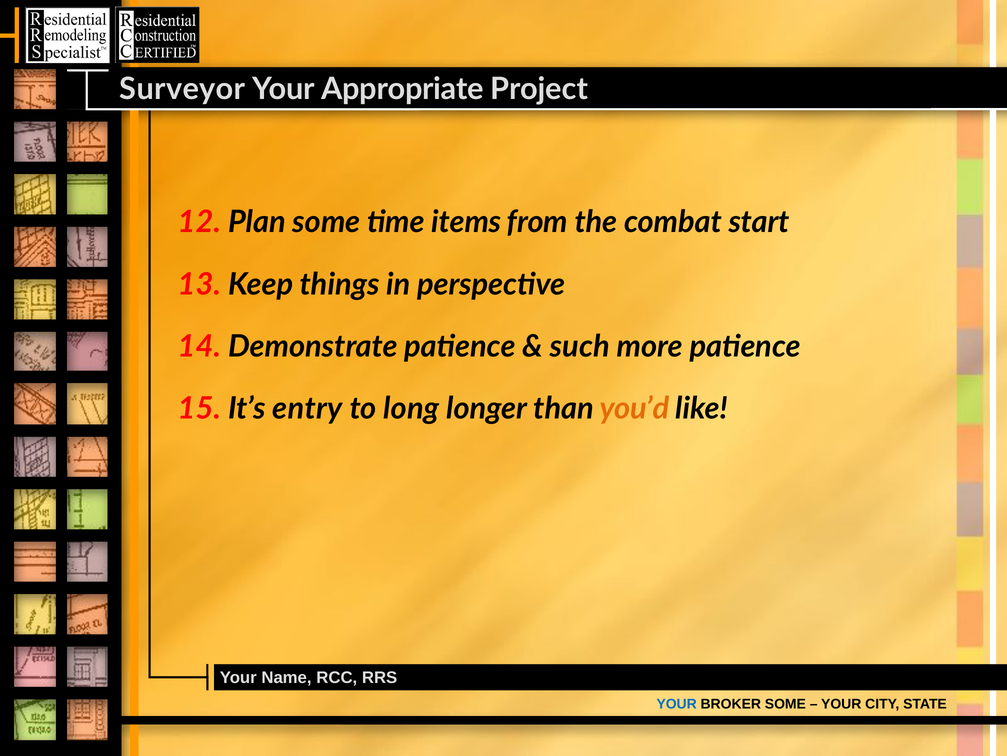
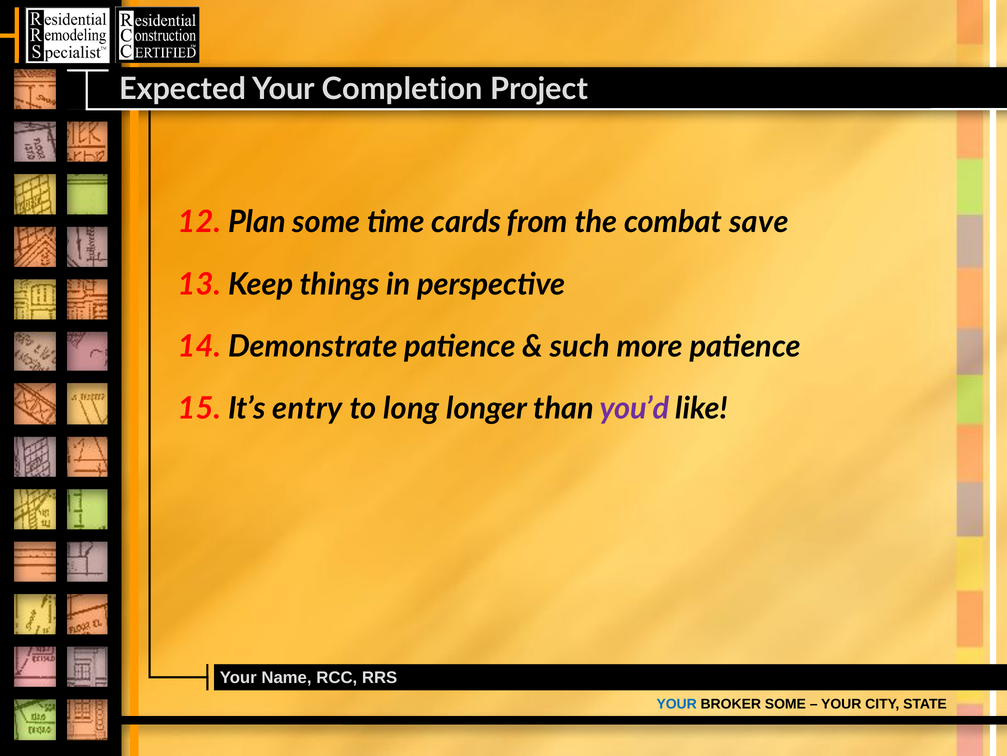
Surveyor: Surveyor -> Expected
Appropriate: Appropriate -> Completion
items: items -> cards
start: start -> save
you’d colour: orange -> purple
